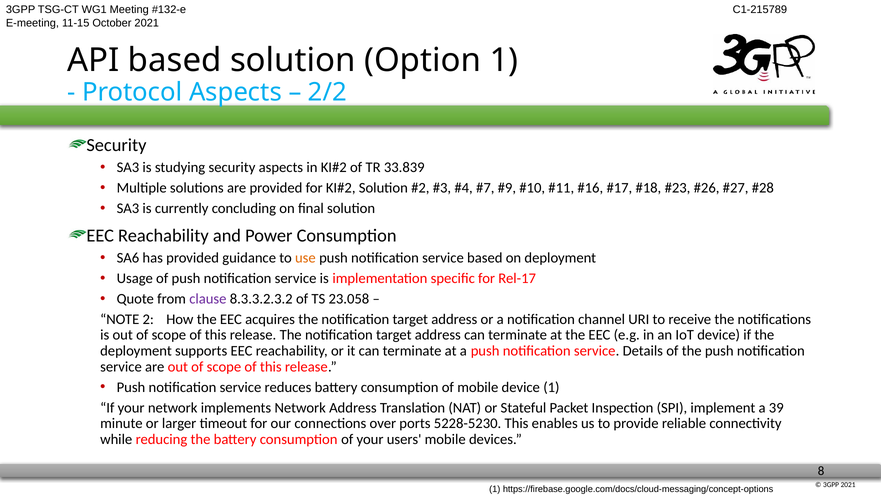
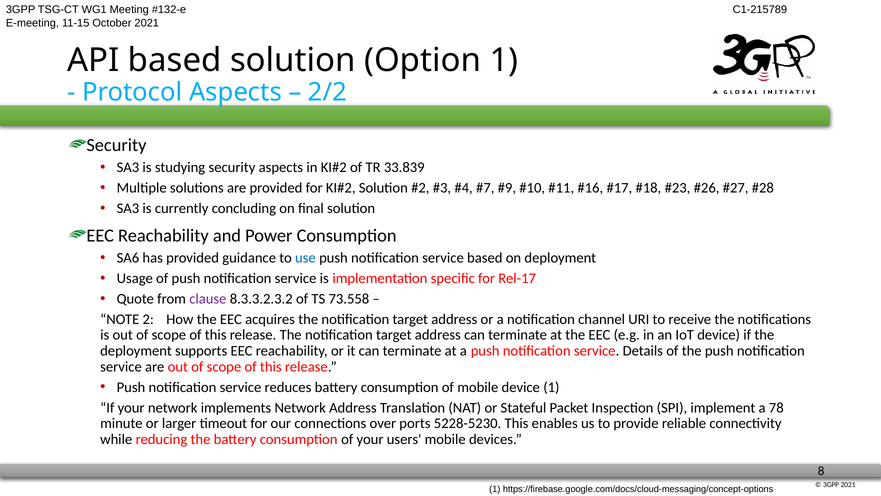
use colour: orange -> blue
23.058: 23.058 -> 73.558
39: 39 -> 78
